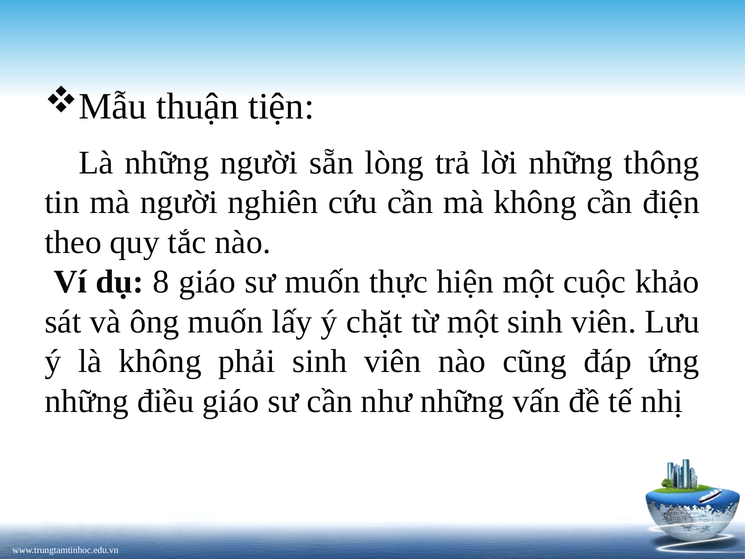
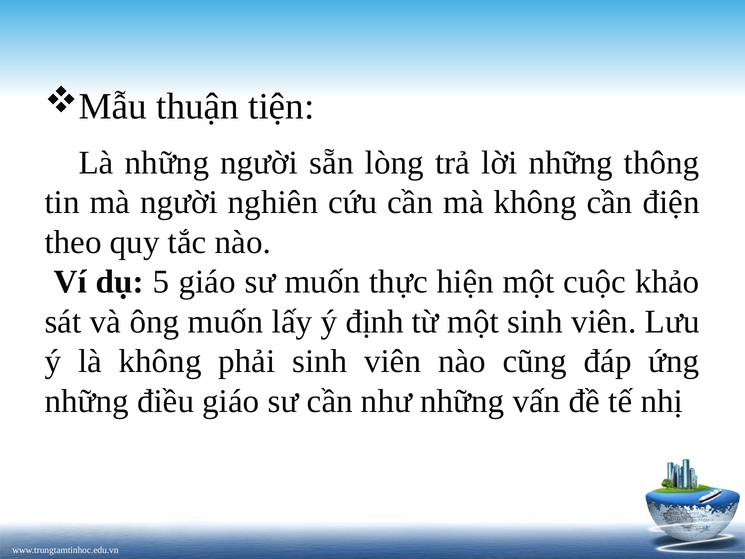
8: 8 -> 5
chặt: chặt -> định
